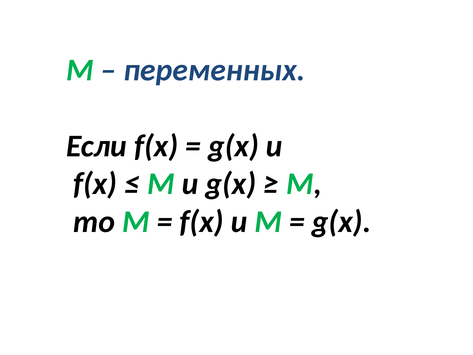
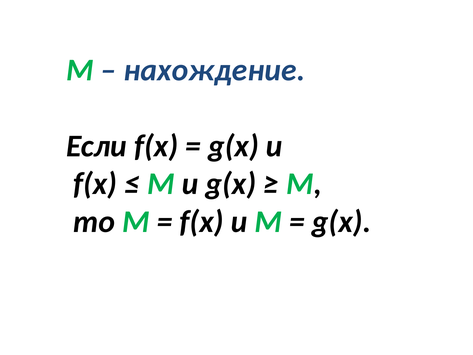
переменных: переменных -> нахождение
